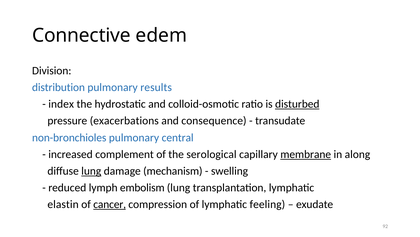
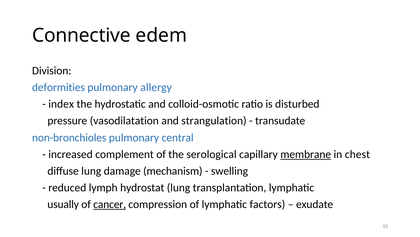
distribution: distribution -> deformities
results: results -> allergy
disturbed underline: present -> none
exacerbations: exacerbations -> vasodilatation
consequence: consequence -> strangulation
along: along -> chest
lung at (91, 170) underline: present -> none
embolism: embolism -> hydrostat
elastin: elastin -> usually
feeling: feeling -> factors
